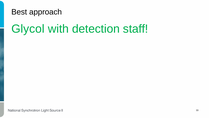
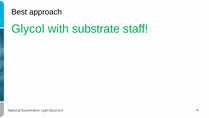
detection: detection -> substrate
